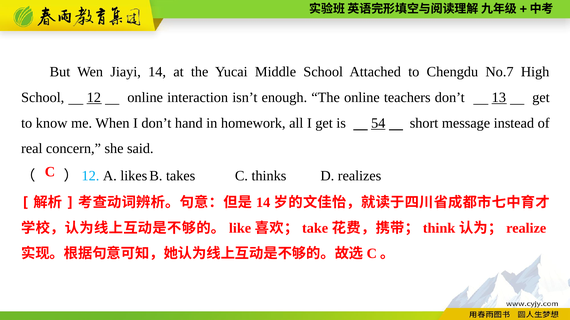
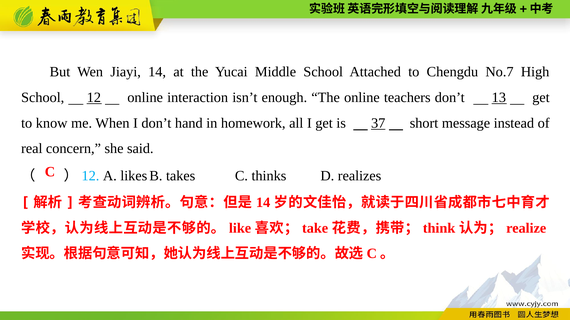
54: 54 -> 37
